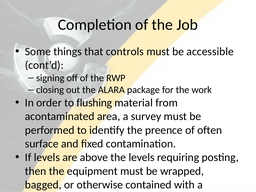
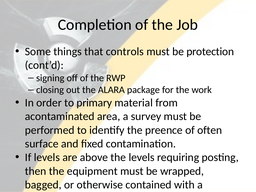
accessible: accessible -> protection
flushing: flushing -> primary
